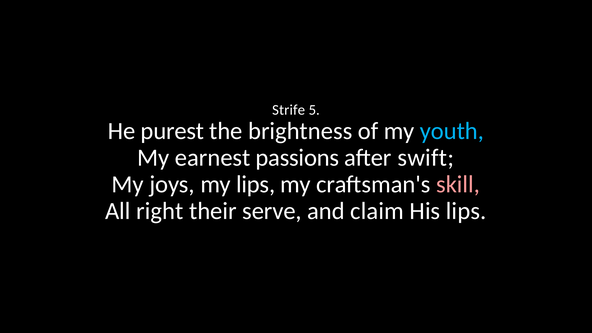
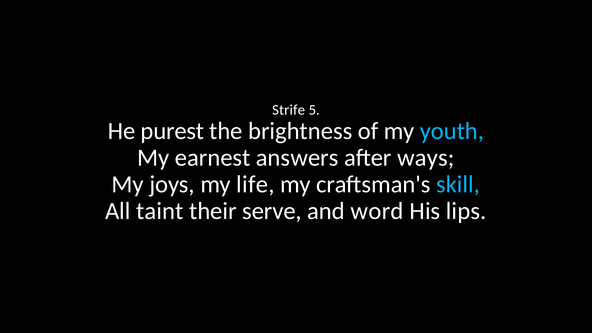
passions: passions -> answers
swift: swift -> ways
my lips: lips -> life
skill colour: pink -> light blue
right: right -> taint
claim: claim -> word
